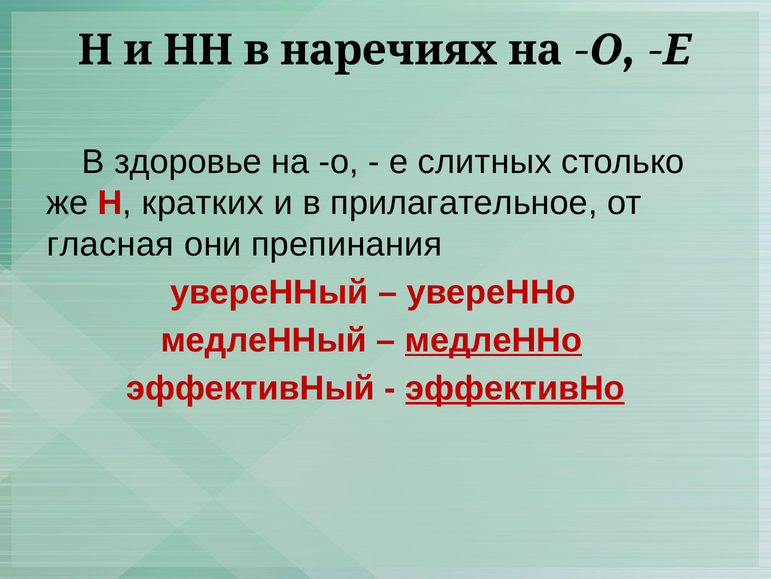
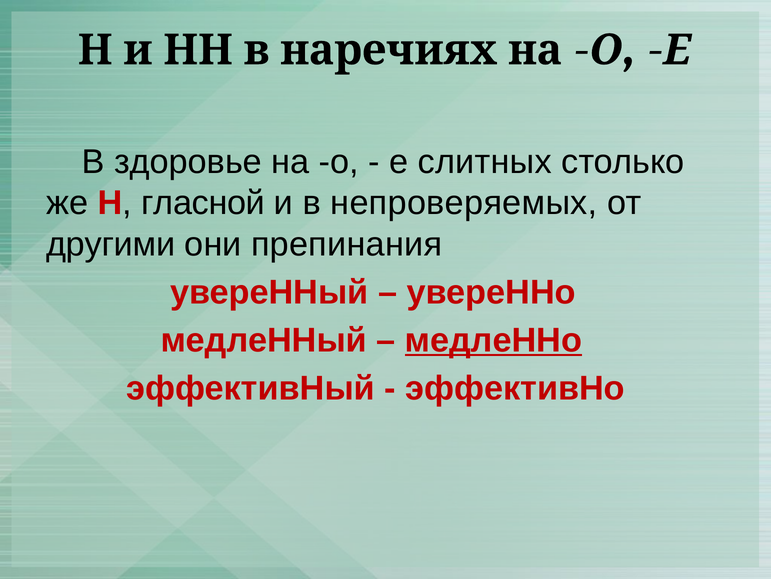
кратких: кратких -> гласной
прилагательное: прилагательное -> непроверяемых
гласная: гласная -> другими
эффективНо underline: present -> none
